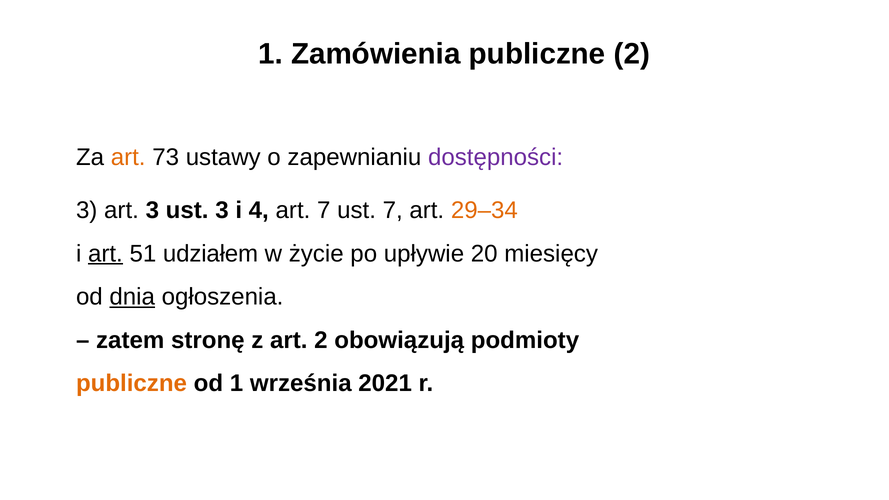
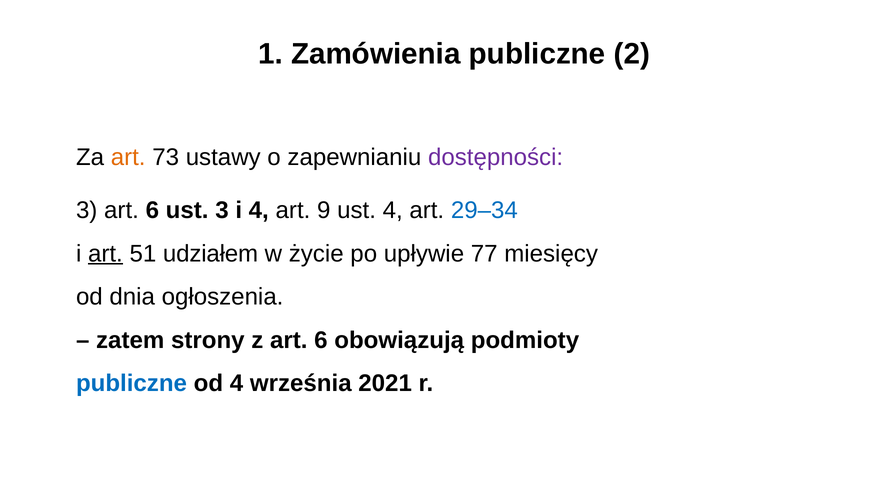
3 art 3: 3 -> 6
art 7: 7 -> 9
ust 7: 7 -> 4
29–34 colour: orange -> blue
20: 20 -> 77
dnia underline: present -> none
stronę: stronę -> strony
z art 2: 2 -> 6
publiczne at (131, 384) colour: orange -> blue
od 1: 1 -> 4
